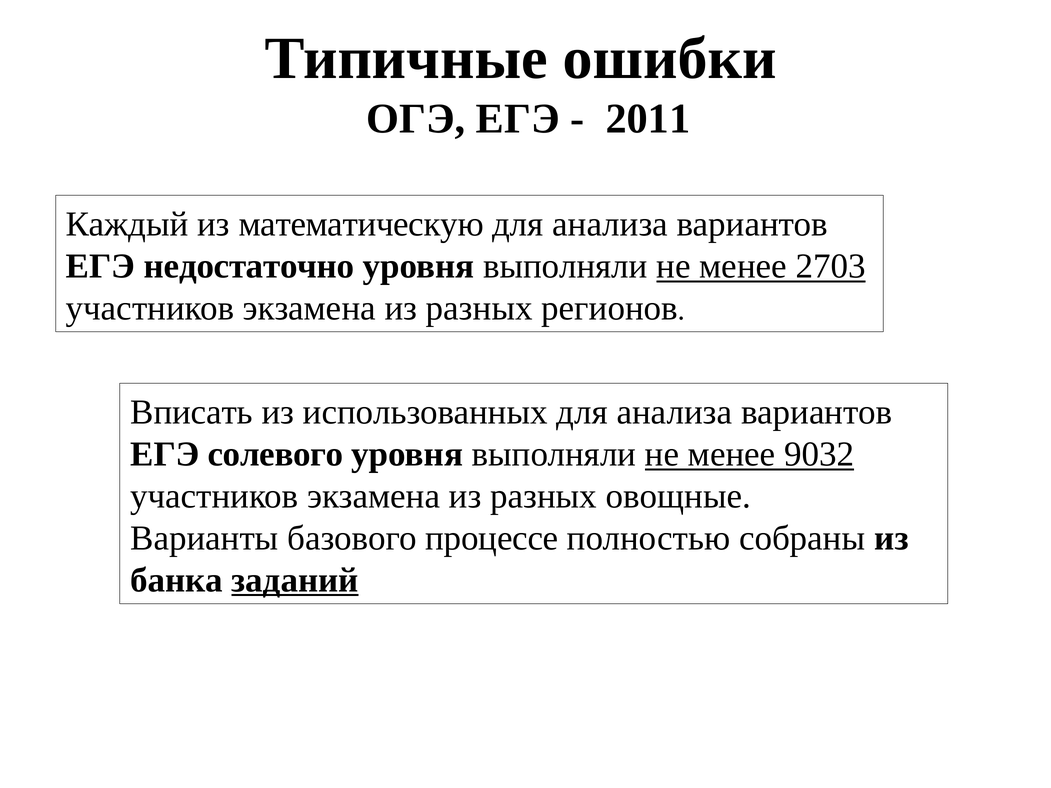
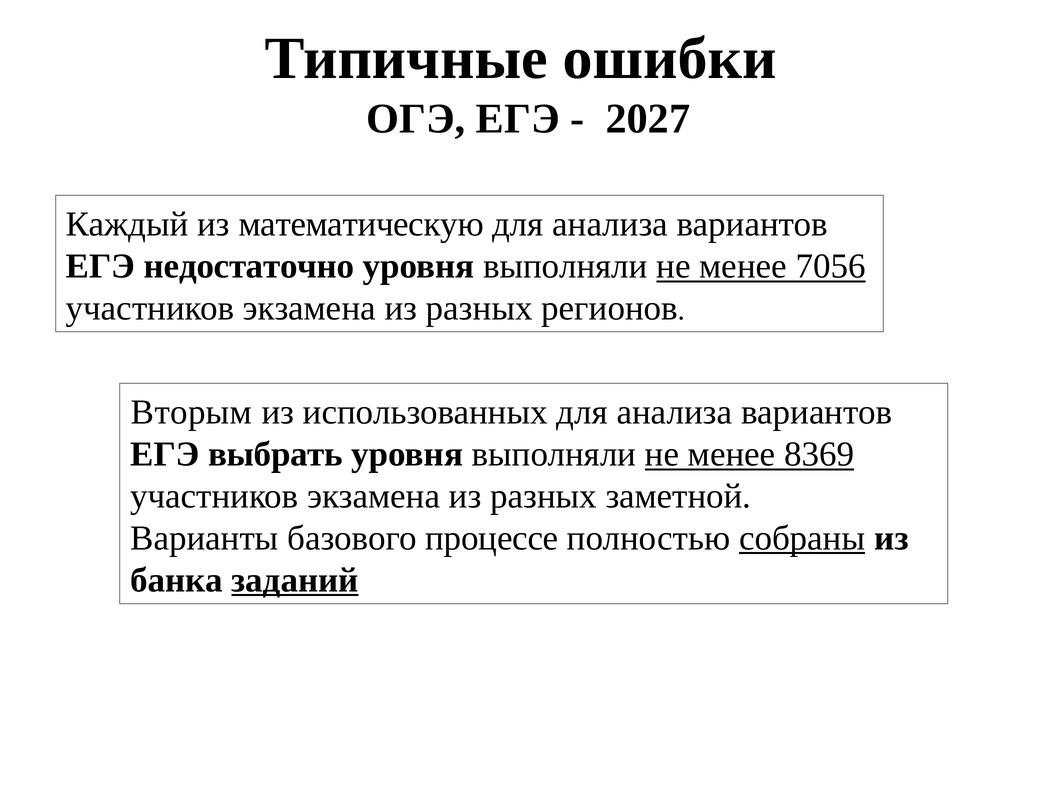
2011: 2011 -> 2027
2703: 2703 -> 7056
Вписать: Вписать -> Вторым
солевого: солевого -> выбрать
9032: 9032 -> 8369
овощные: овощные -> заметной
собраны underline: none -> present
